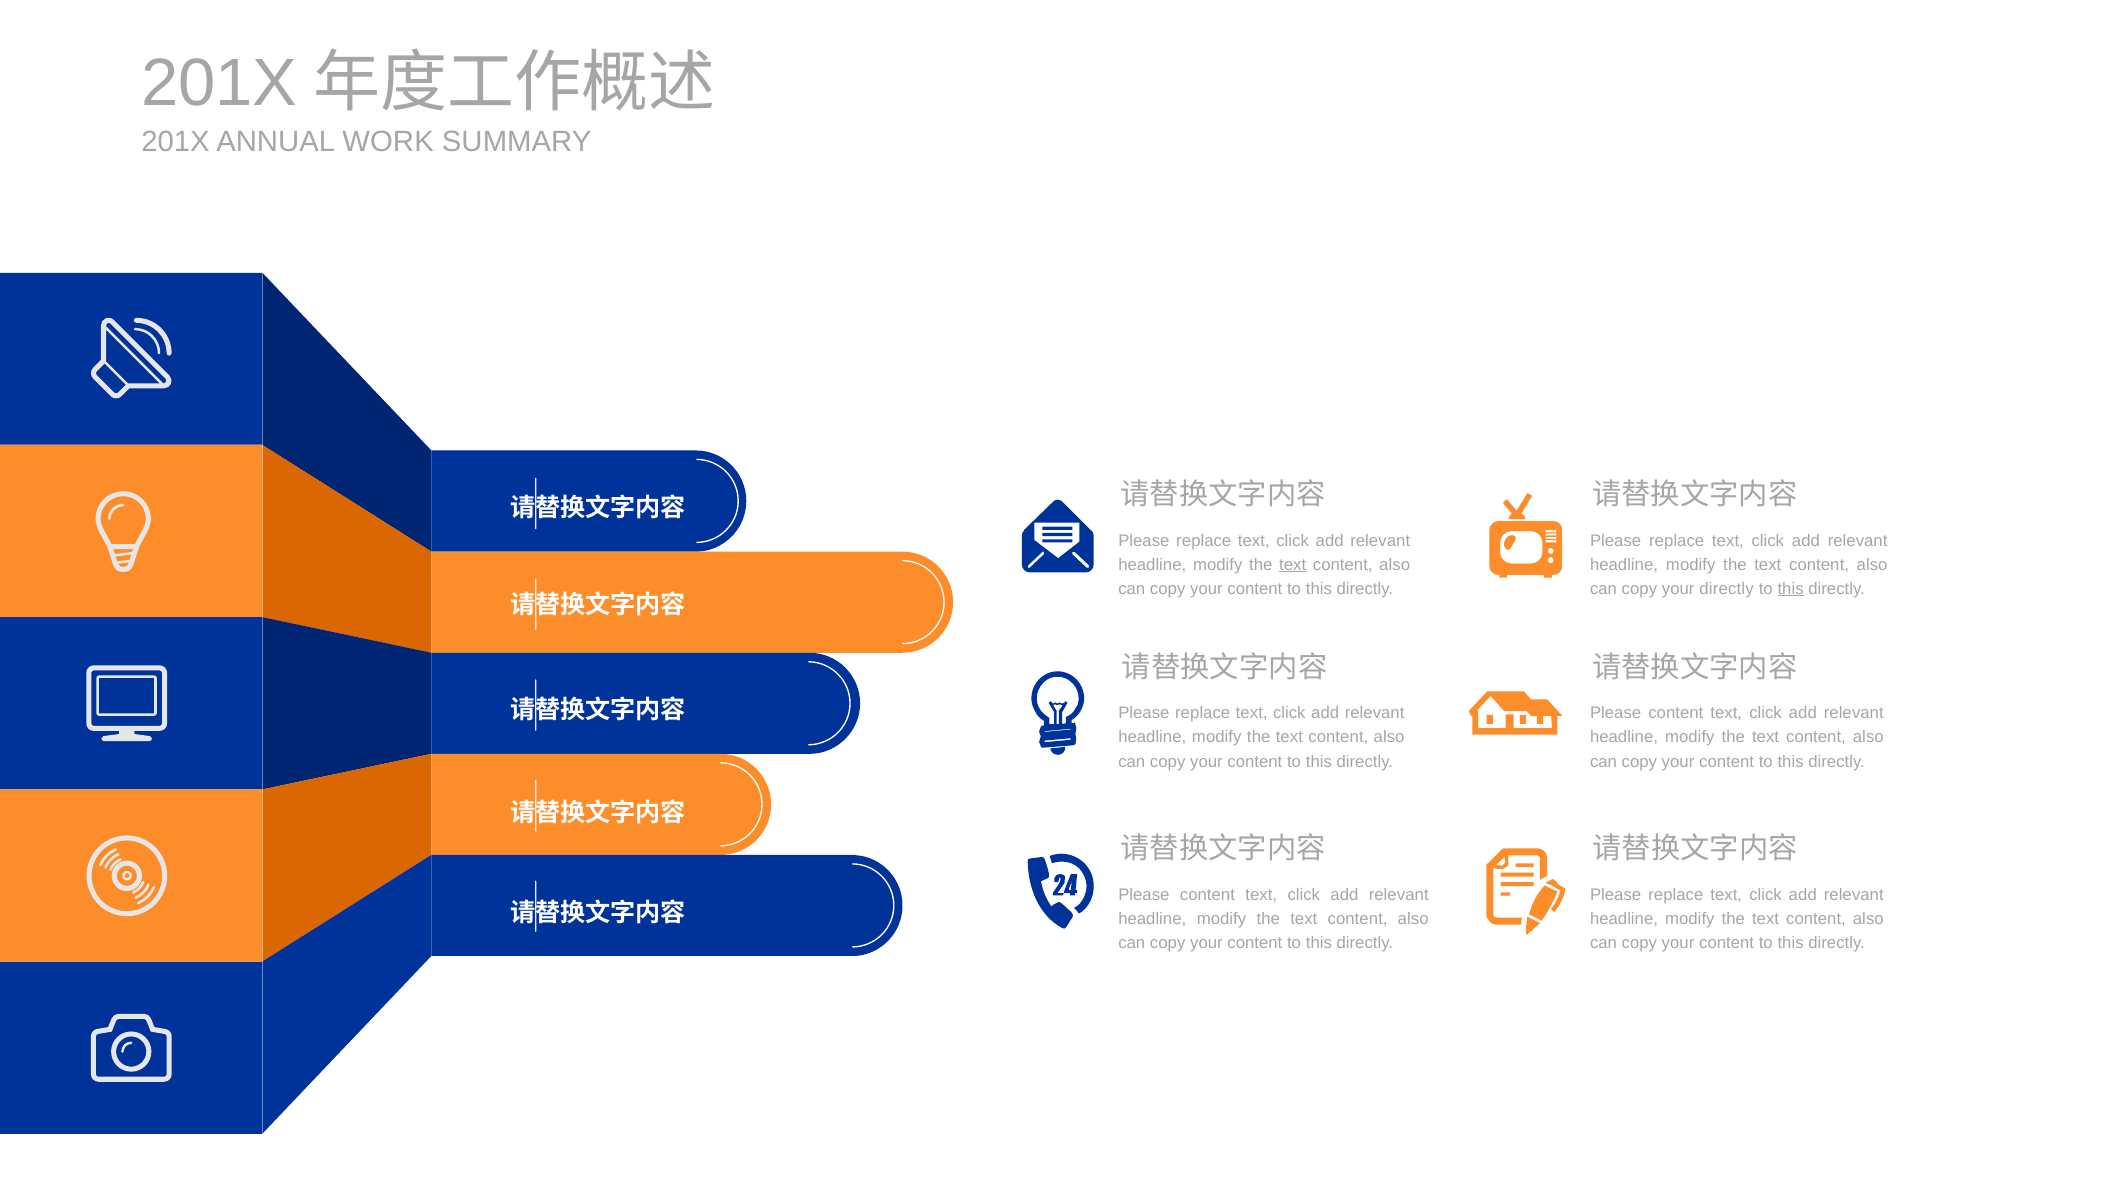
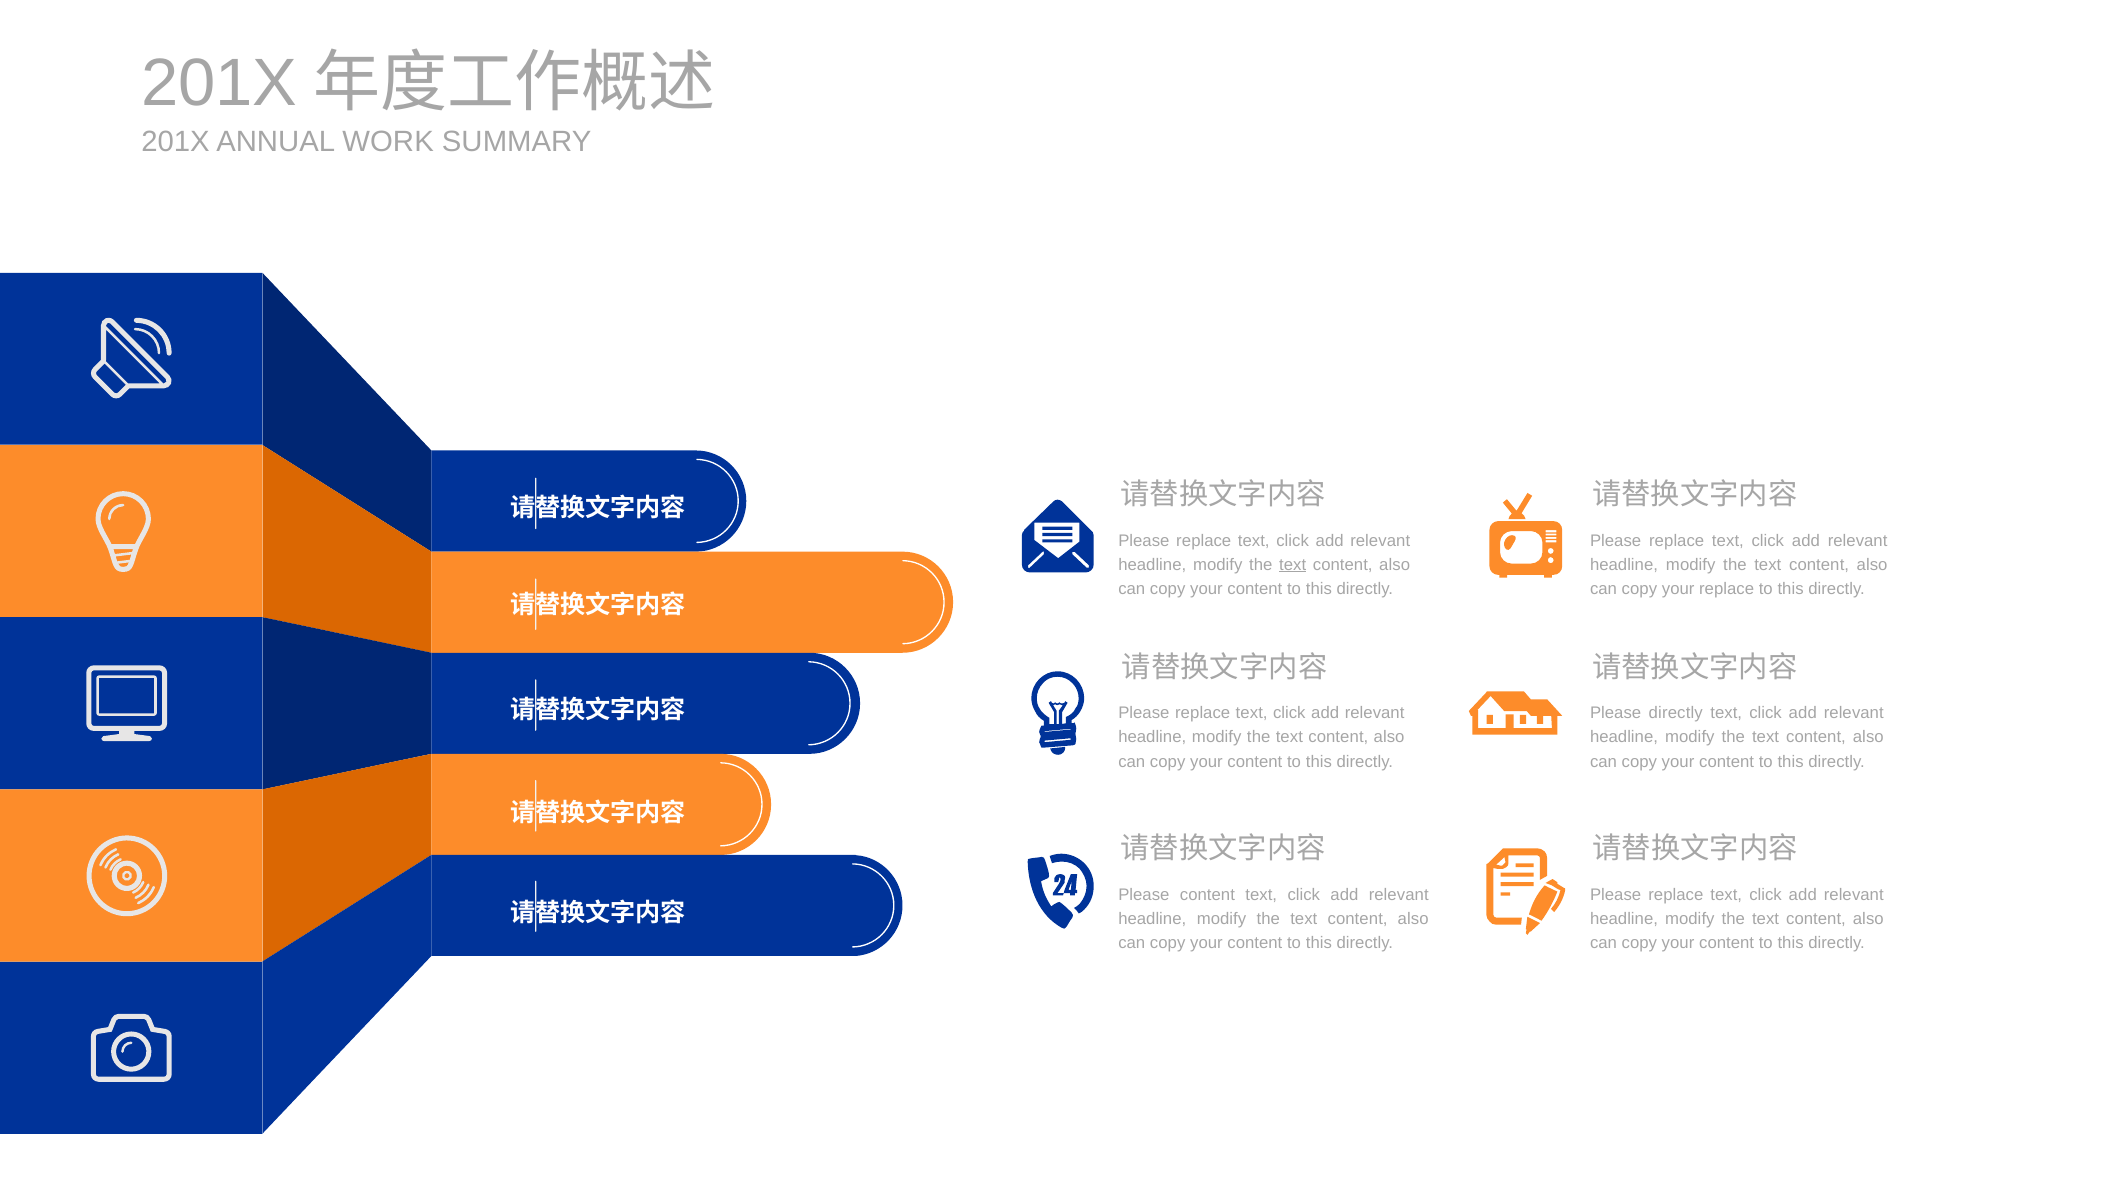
your directly: directly -> replace
this at (1791, 589) underline: present -> none
content at (1676, 713): content -> directly
